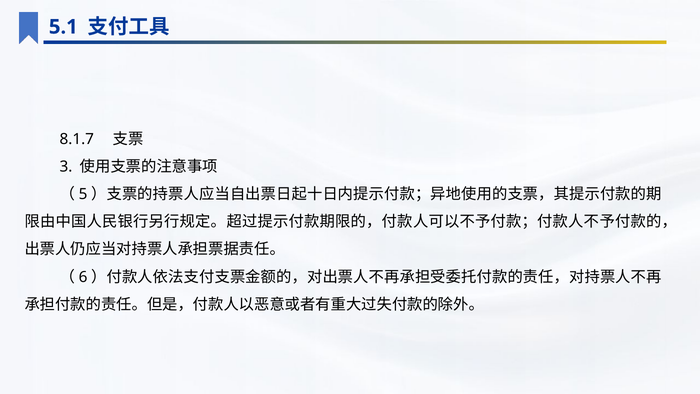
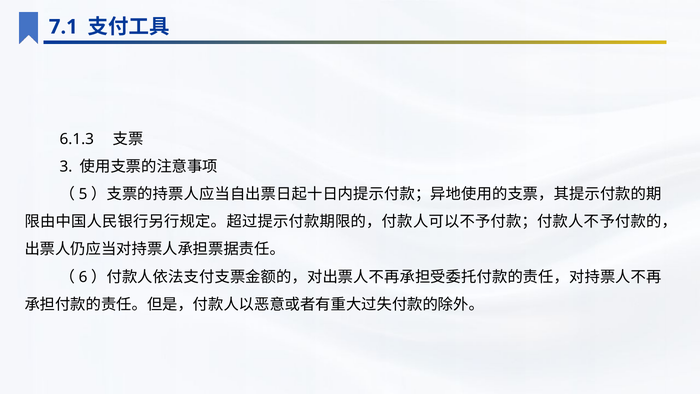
5.1: 5.1 -> 7.1
8.1.7: 8.1.7 -> 6.1.3
